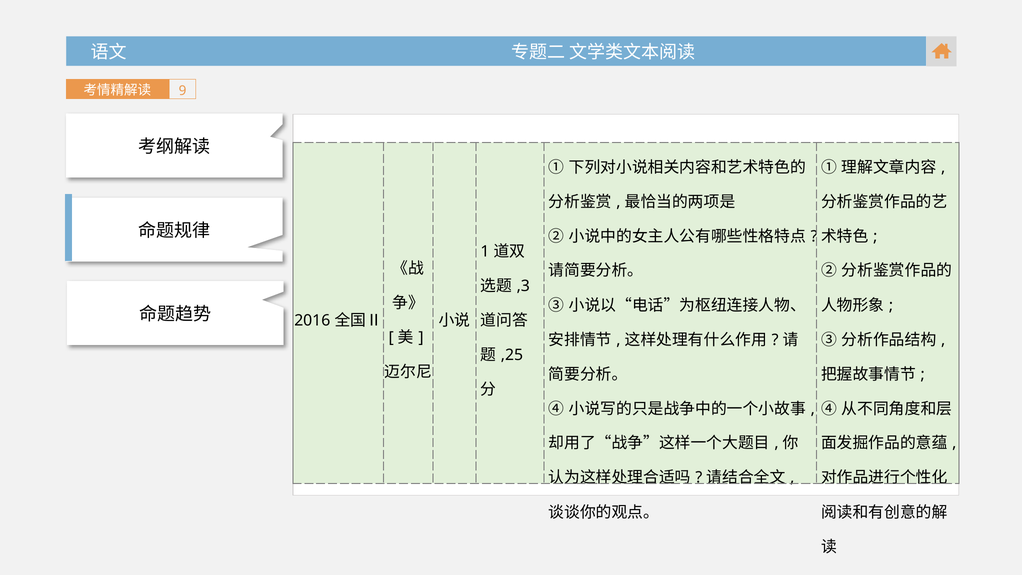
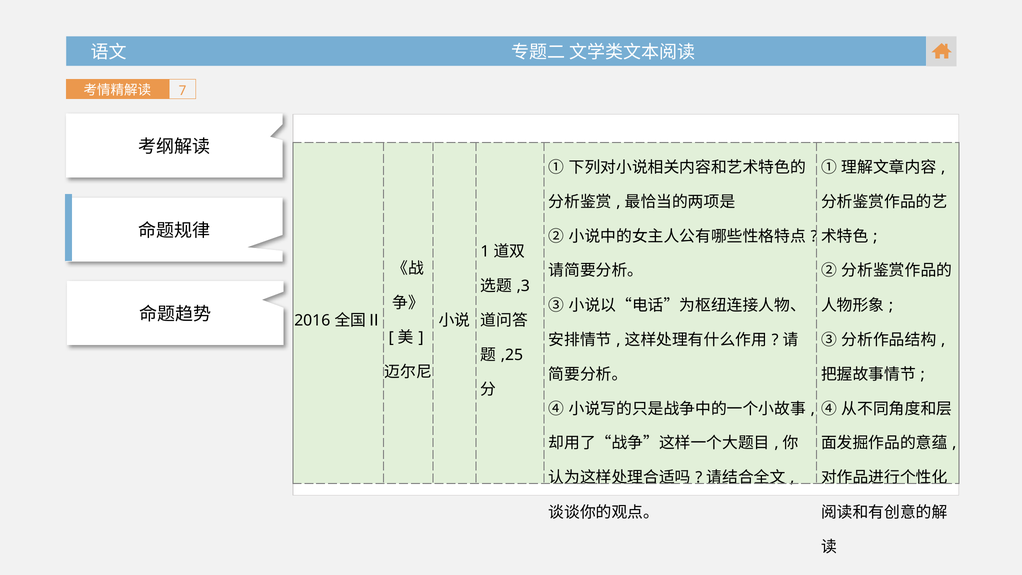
9: 9 -> 7
